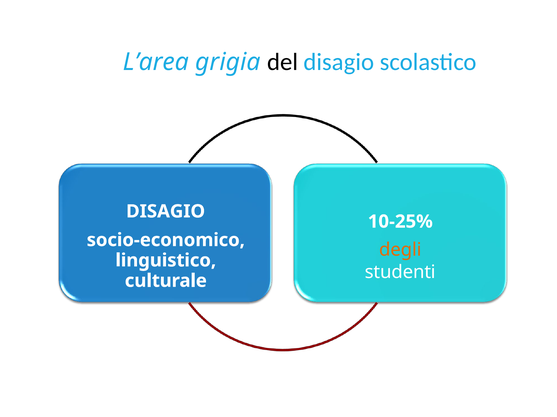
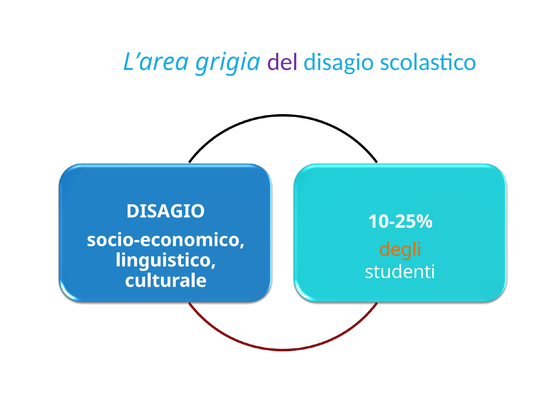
del colour: black -> purple
